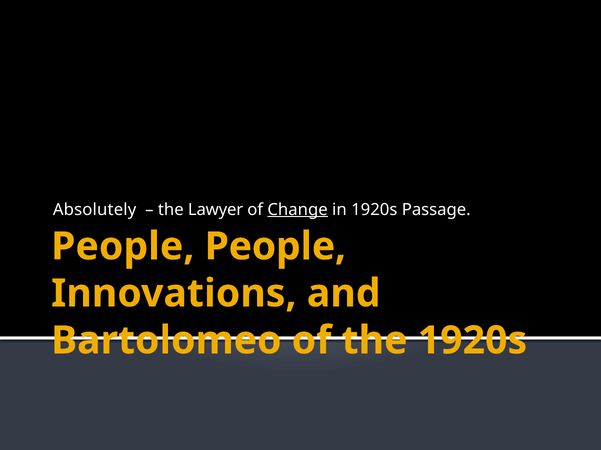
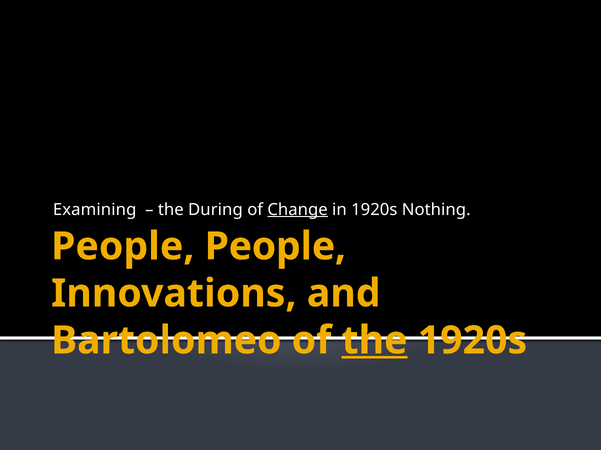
Absolutely: Absolutely -> Examining
Lawyer: Lawyer -> During
Passage: Passage -> Nothing
the at (375, 341) underline: none -> present
